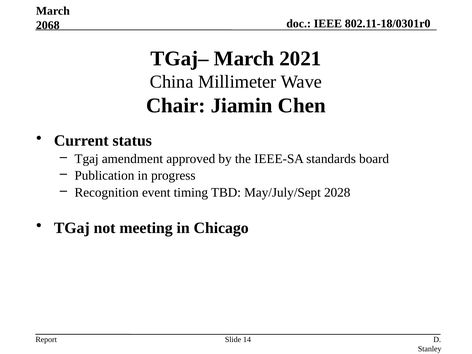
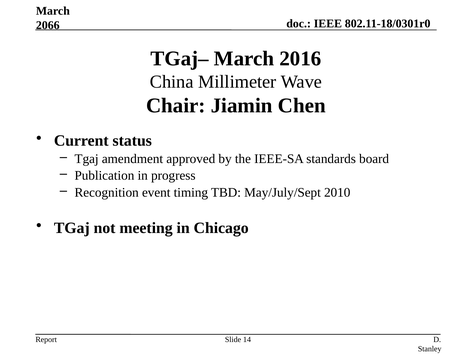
2068: 2068 -> 2066
2021: 2021 -> 2016
2028: 2028 -> 2010
